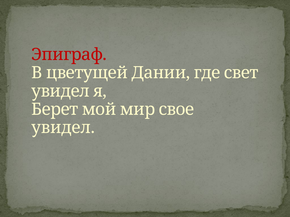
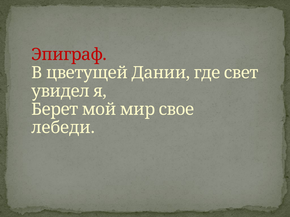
увидел at (63, 128): увидел -> лебеди
